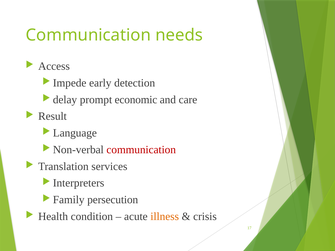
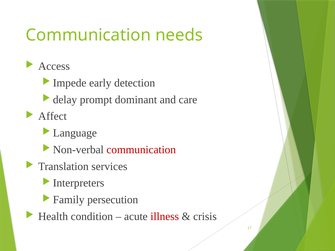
economic: economic -> dominant
Result: Result -> Affect
illness colour: orange -> red
